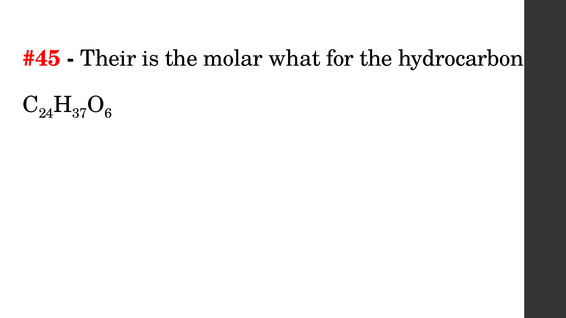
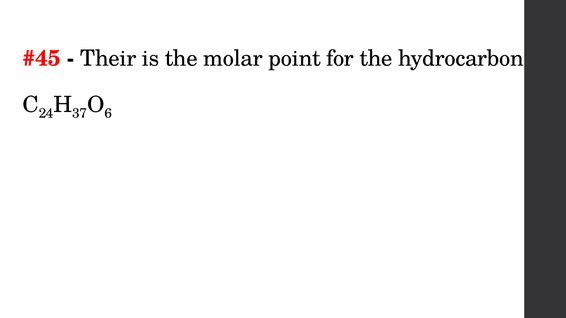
what: what -> point
